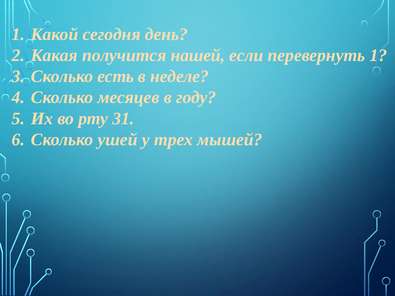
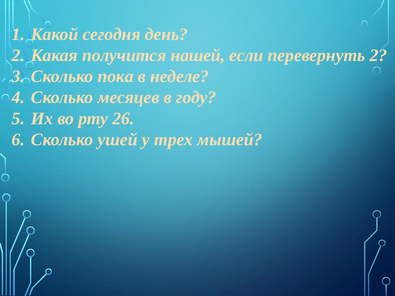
перевернуть 1: 1 -> 2
есть: есть -> пока
31: 31 -> 26
